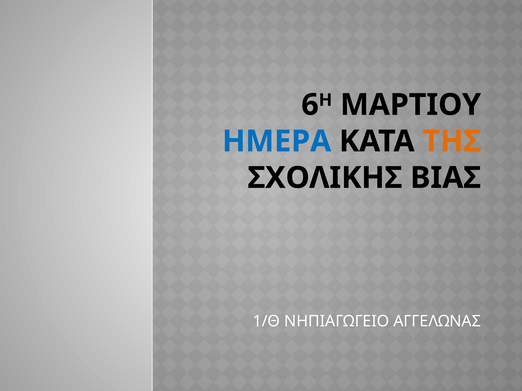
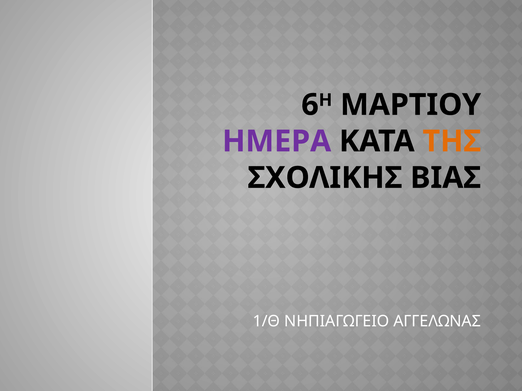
ΗΜΕΡΑ colour: blue -> purple
